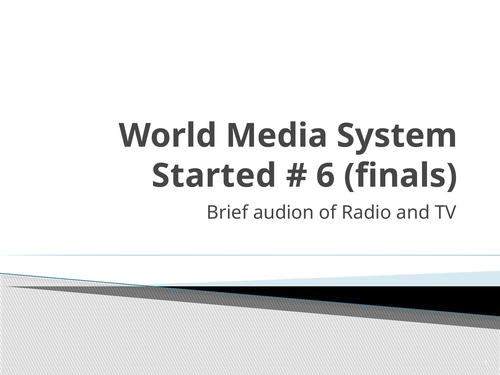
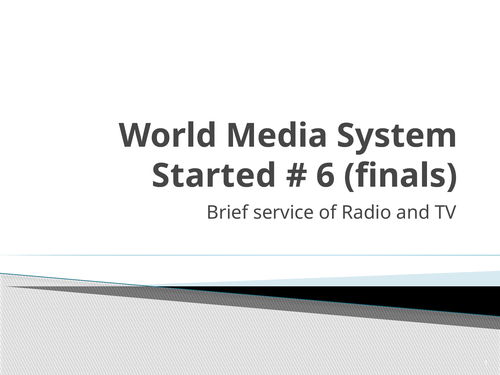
audion: audion -> service
